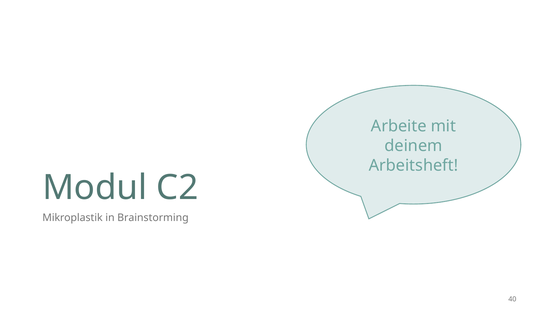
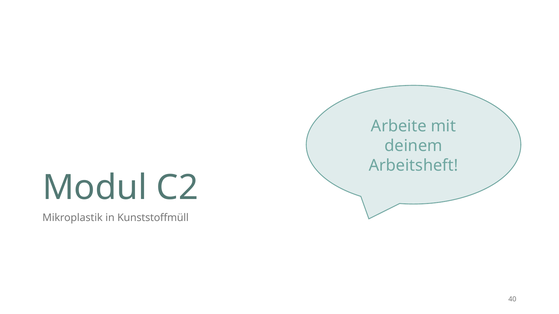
Brainstorming: Brainstorming -> Kunststoffmüll
